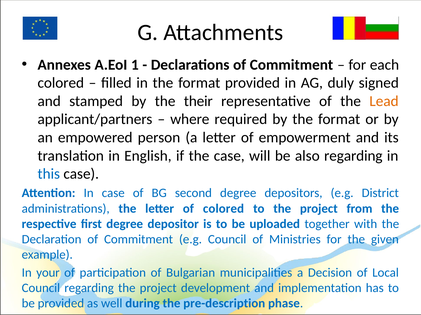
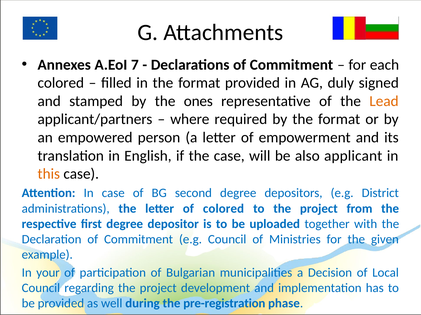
1: 1 -> 7
their: their -> ones
also regarding: regarding -> applicant
this colour: blue -> orange
pre-description: pre-description -> pre-registration
